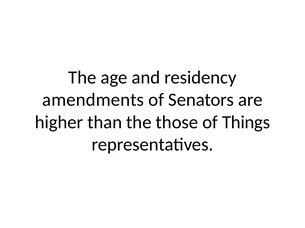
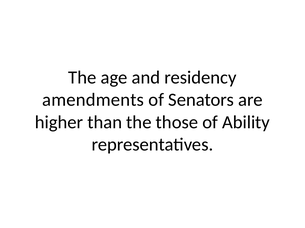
Things: Things -> Ability
